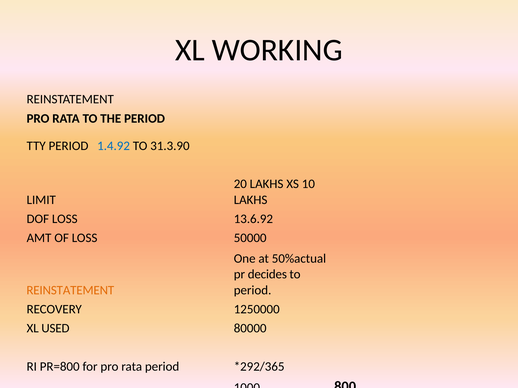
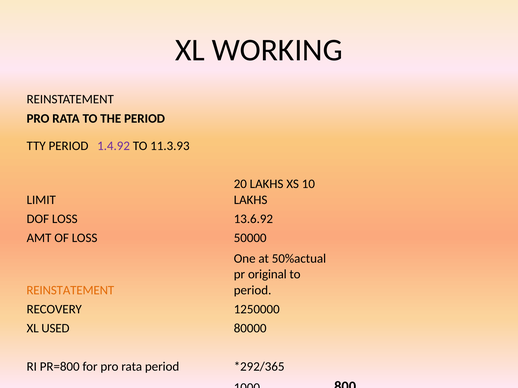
1.4.92 colour: blue -> purple
31.3.90: 31.3.90 -> 11.3.93
decides: decides -> original
